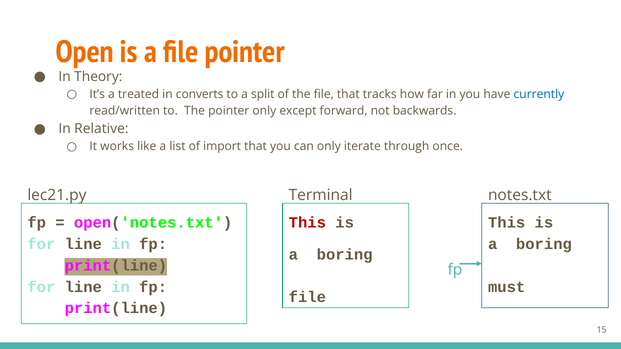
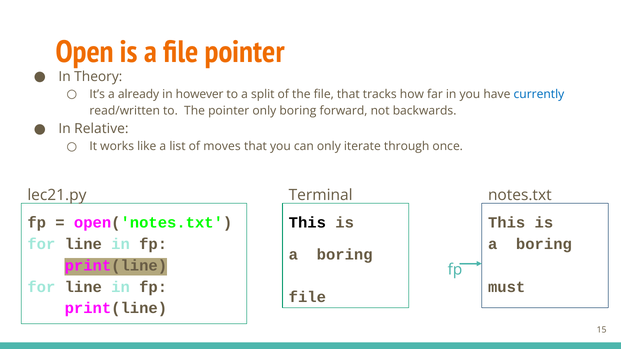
treated: treated -> already
converts: converts -> however
only except: except -> boring
import: import -> moves
This at (307, 223) colour: red -> black
